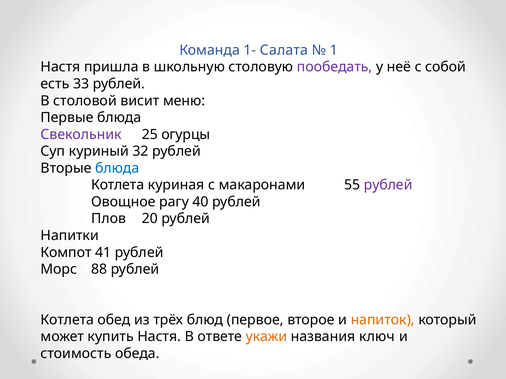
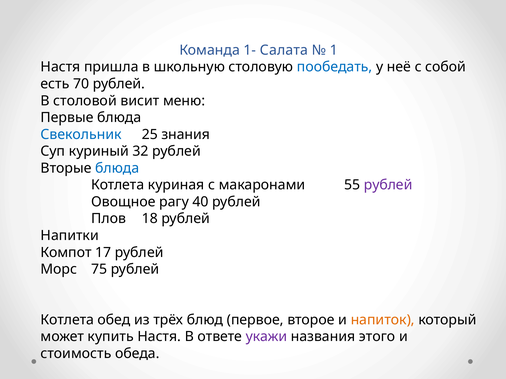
пообедать colour: purple -> blue
33: 33 -> 70
Свекольник colour: purple -> blue
огурцы: огурцы -> знания
20: 20 -> 18
41: 41 -> 17
88: 88 -> 75
укажи colour: orange -> purple
ключ: ключ -> этого
